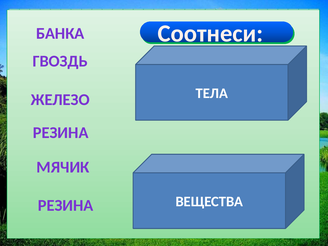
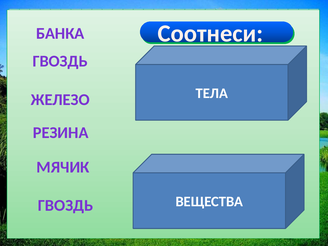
РЕЗИНА at (66, 205): РЕЗИНА -> ГВОЗДЬ
